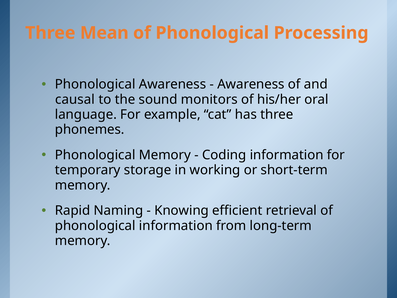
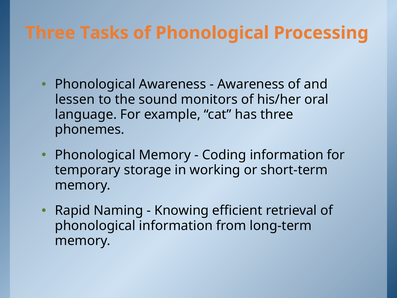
Mean: Mean -> Tasks
causal: causal -> lessen
